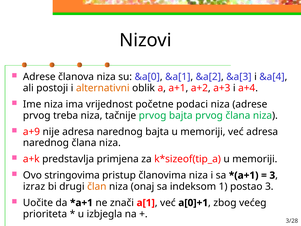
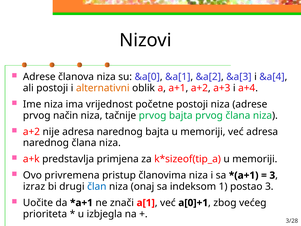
početne podaci: podaci -> postoji
treba: treba -> način
a+9 at (31, 132): a+9 -> a+2
stringovima: stringovima -> privremena
član colour: orange -> blue
